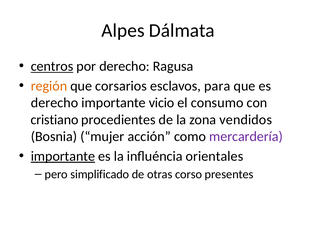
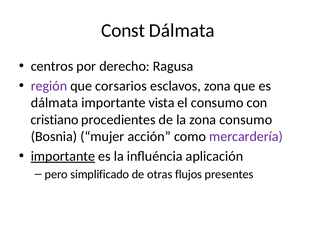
Alpes: Alpes -> Const
centros underline: present -> none
región colour: orange -> purple
esclavos para: para -> zona
derecho at (54, 103): derecho -> dálmata
vicio: vicio -> vista
zona vendidos: vendidos -> consumo
orientales: orientales -> aplicación
corso: corso -> flujos
